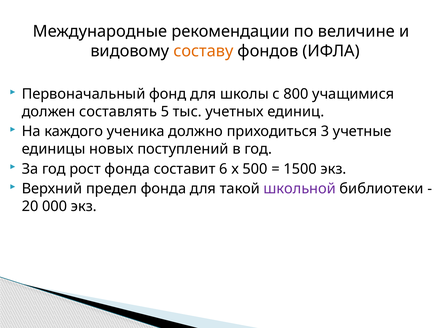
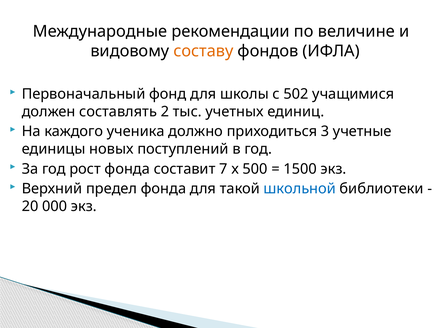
800: 800 -> 502
5: 5 -> 2
6: 6 -> 7
школьной colour: purple -> blue
